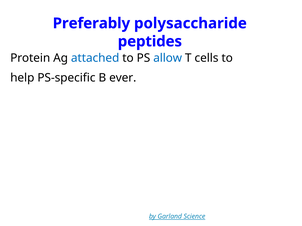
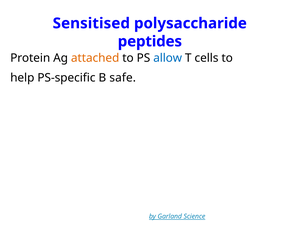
Preferably: Preferably -> Sensitised
attached colour: blue -> orange
ever: ever -> safe
